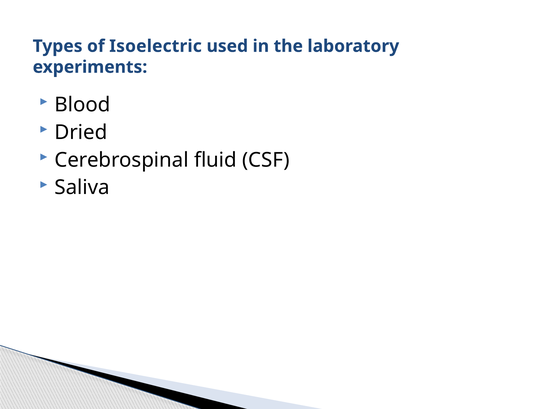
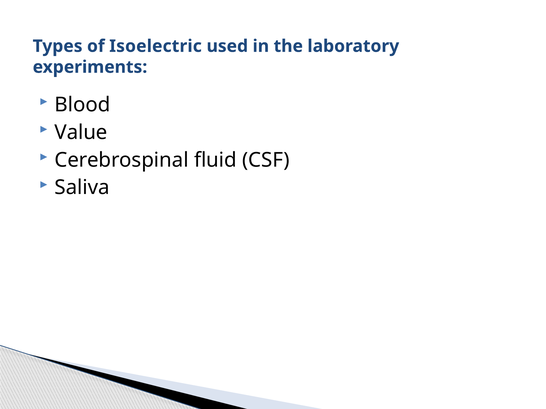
Dried: Dried -> Value
